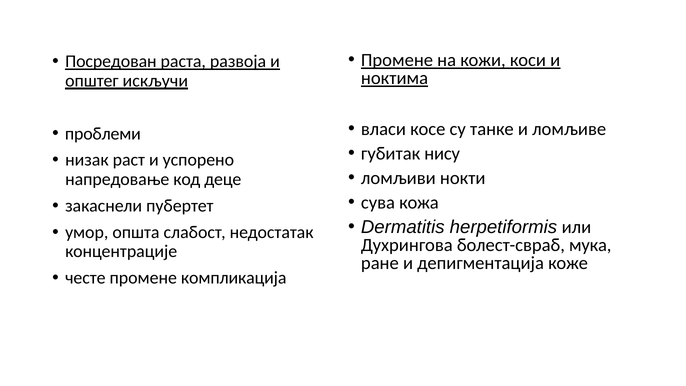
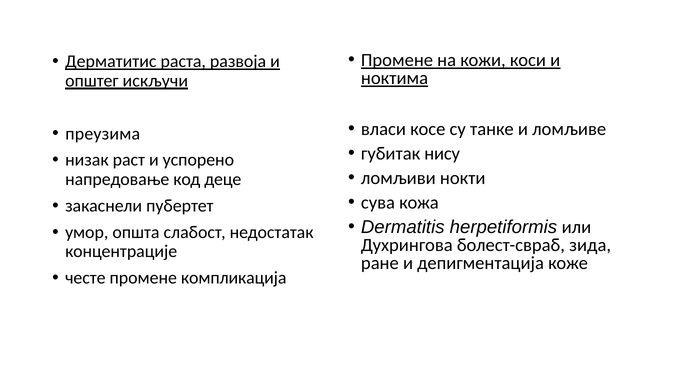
Посредован: Посредован -> Дерматитис
проблеми: проблеми -> преузима
мука: мука -> зида
